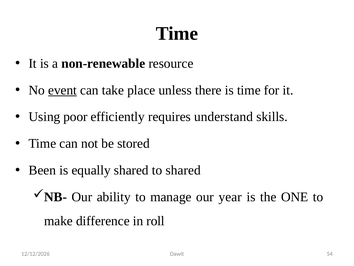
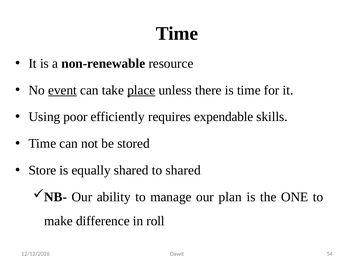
place underline: none -> present
understand: understand -> expendable
Been: Been -> Store
year: year -> plan
